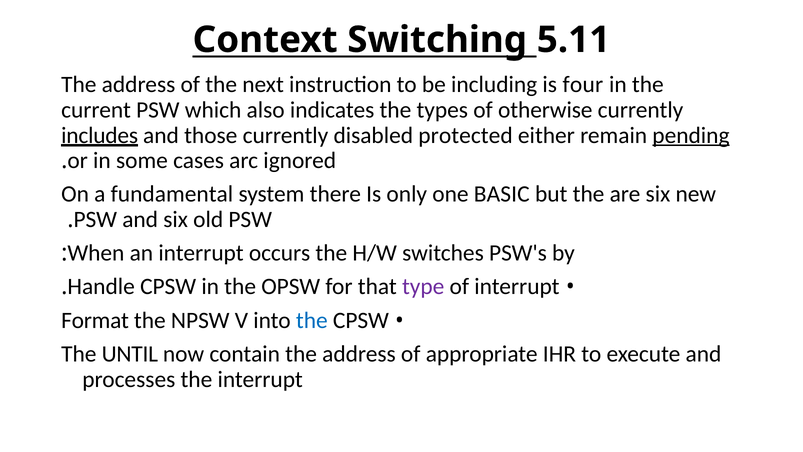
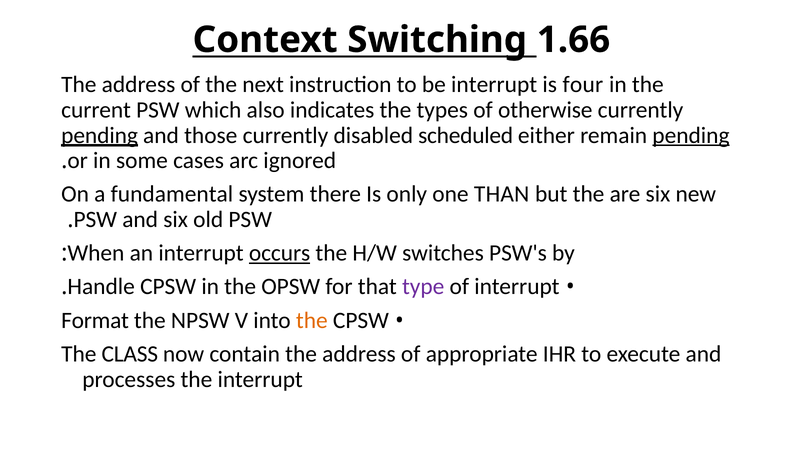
5.11: 5.11 -> 1.66
be including: including -> interrupt
includes at (100, 135): includes -> pending
protected: protected -> scheduled
BASIC: BASIC -> THAN
occurs underline: none -> present
the at (312, 320) colour: blue -> orange
UNTIL: UNTIL -> CLASS
